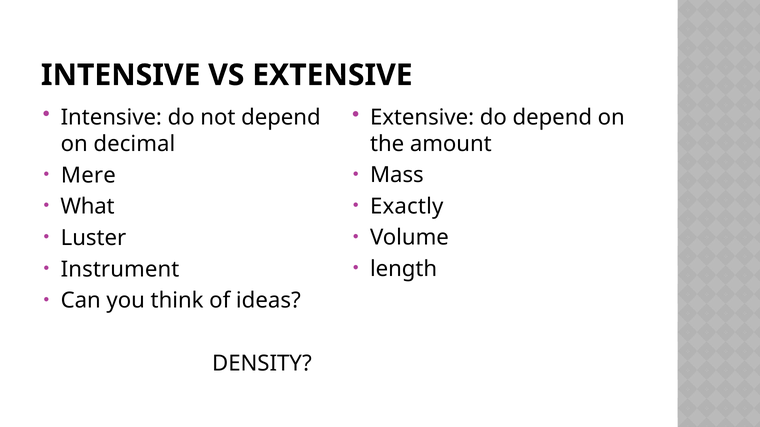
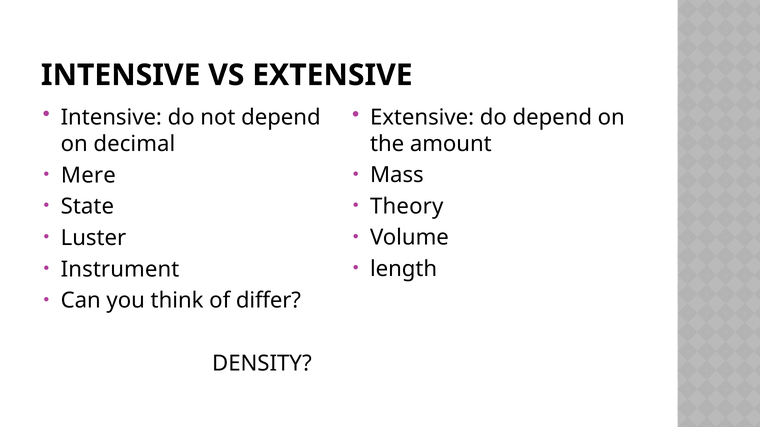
Exactly: Exactly -> Theory
What: What -> State
ideas: ideas -> differ
